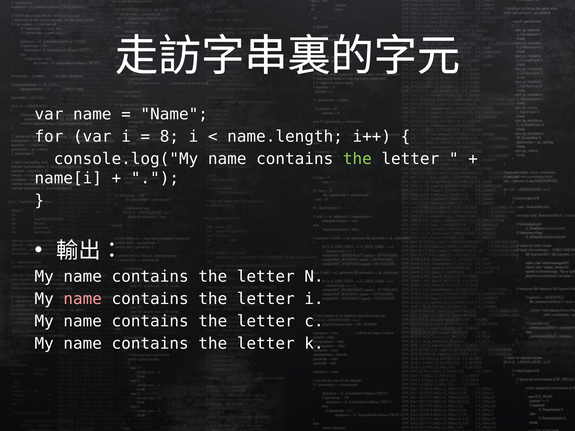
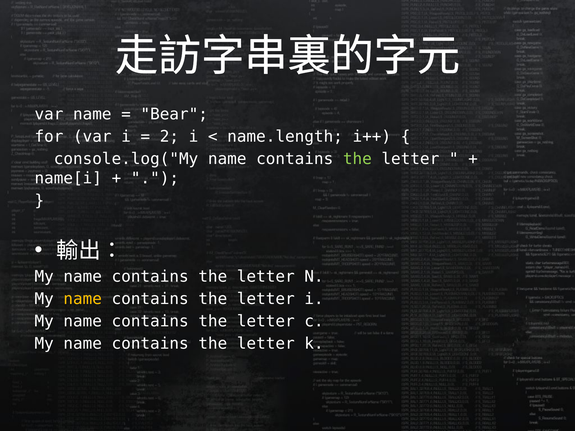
Name at (174, 114): Name -> Bear
8: 8 -> 2
name at (83, 299) colour: pink -> yellow
